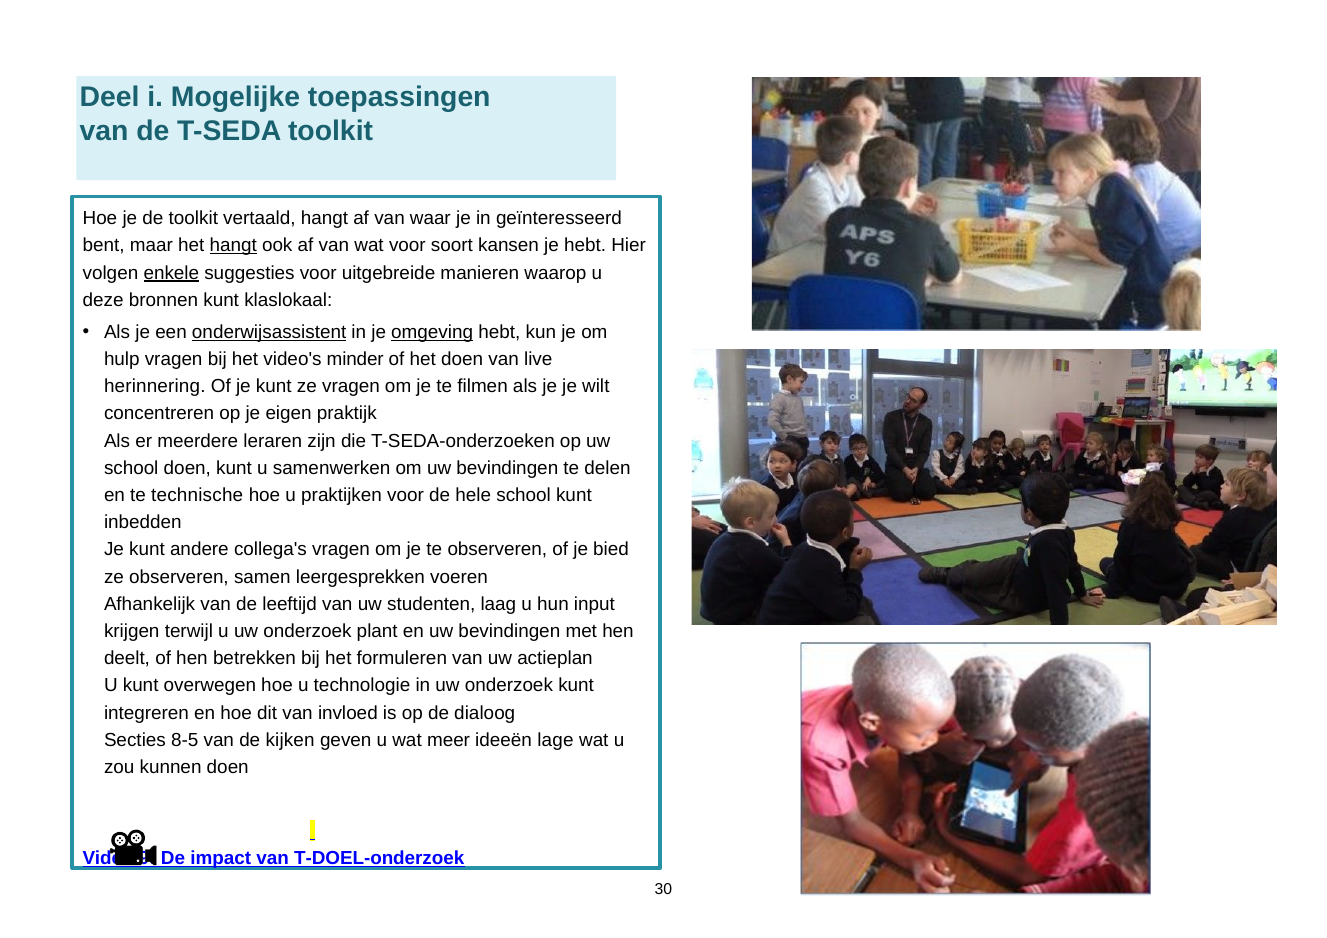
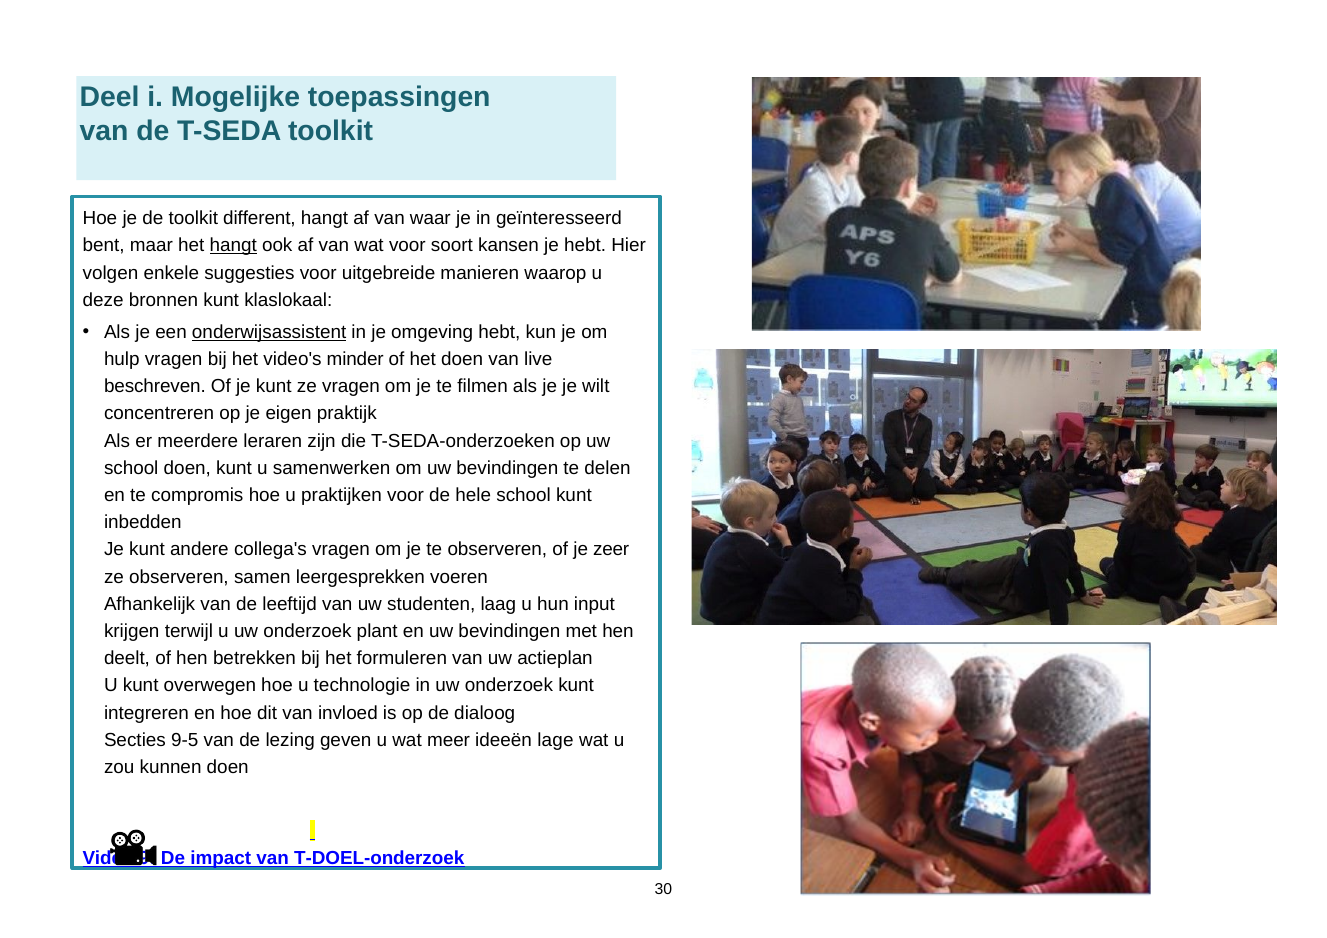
vertaald: vertaald -> different
enkele underline: present -> none
omgeving underline: present -> none
herinnering: herinnering -> beschreven
technische: technische -> compromis
bied: bied -> zeer
8-5: 8-5 -> 9-5
kijken: kijken -> lezing
